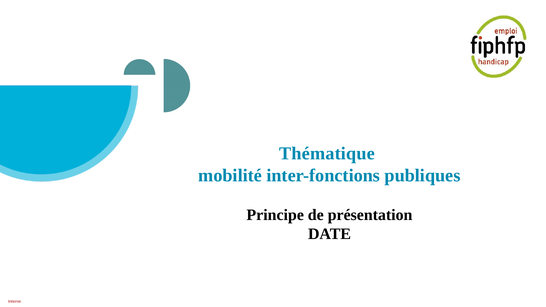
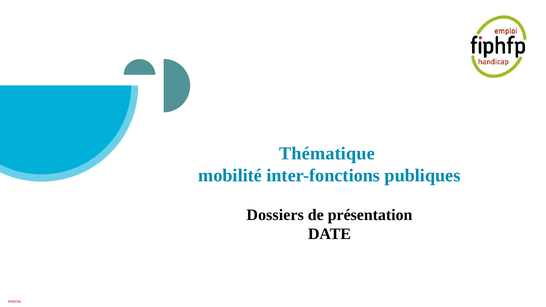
Principe: Principe -> Dossiers
